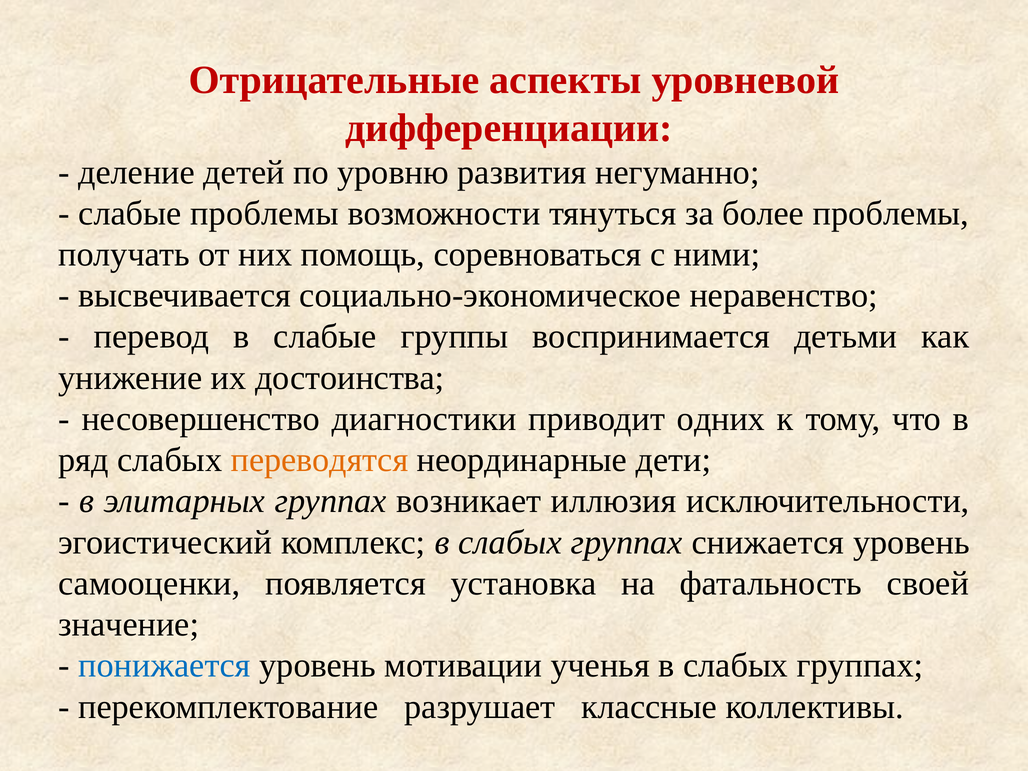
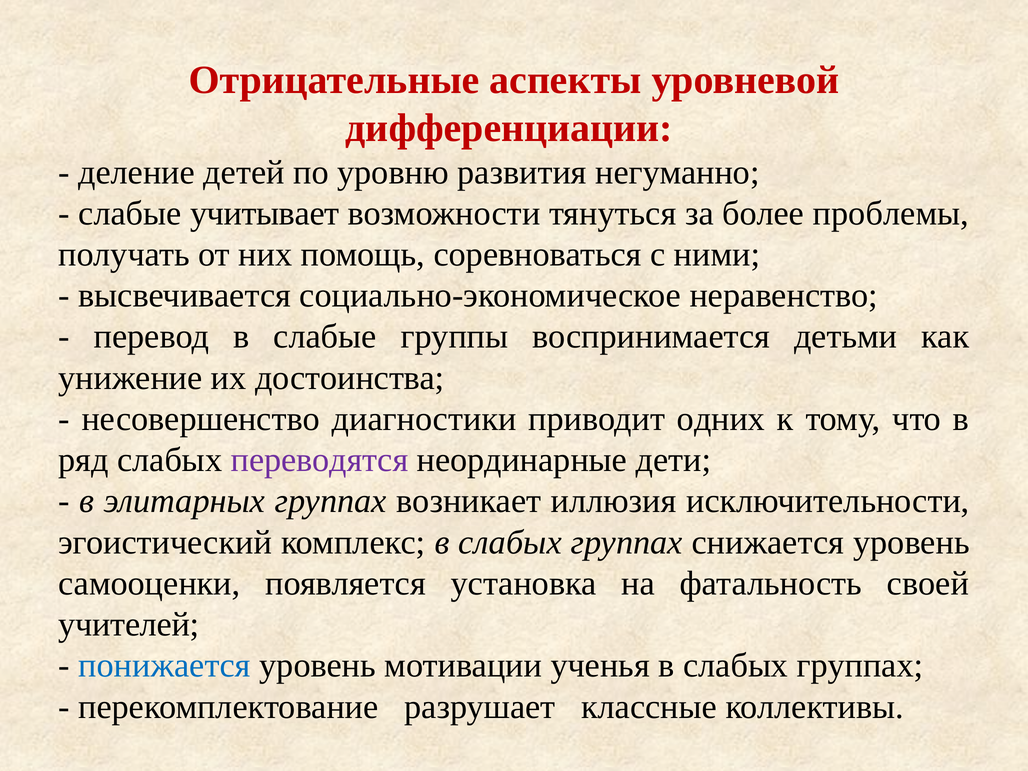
слабые проблемы: проблемы -> учитывает
переводятся colour: orange -> purple
значение: значение -> учителей
